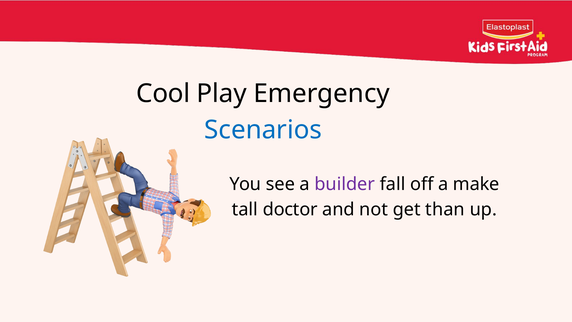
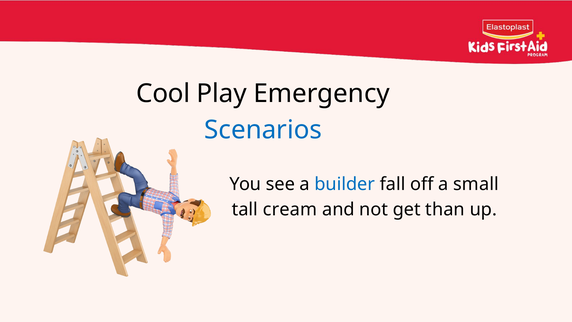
builder colour: purple -> blue
make: make -> small
doctor: doctor -> cream
